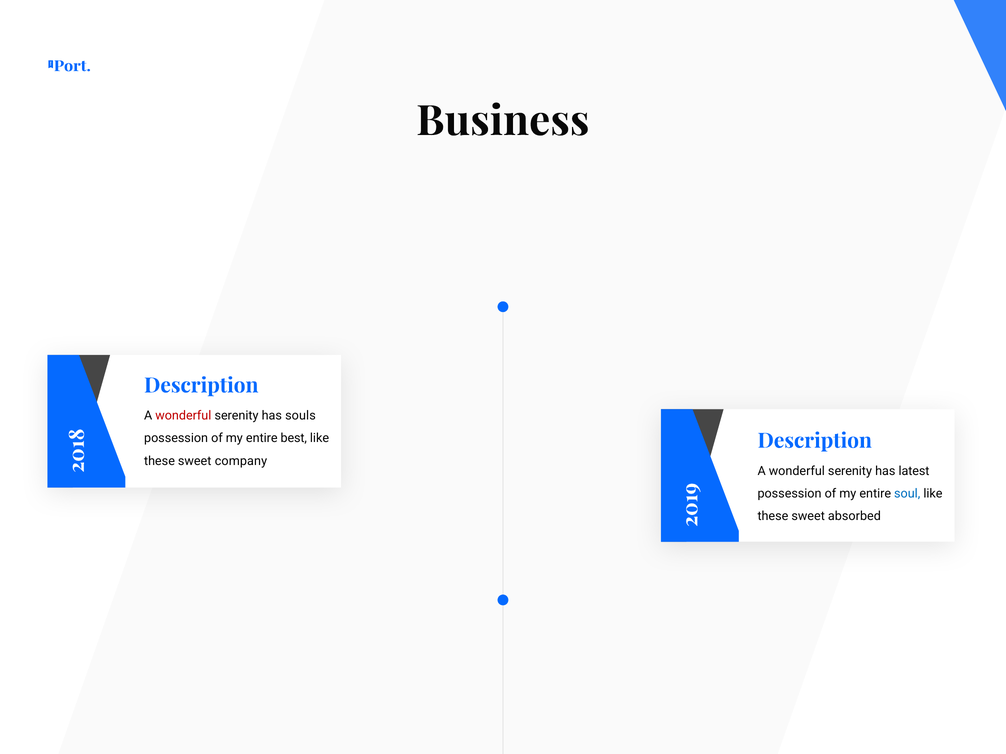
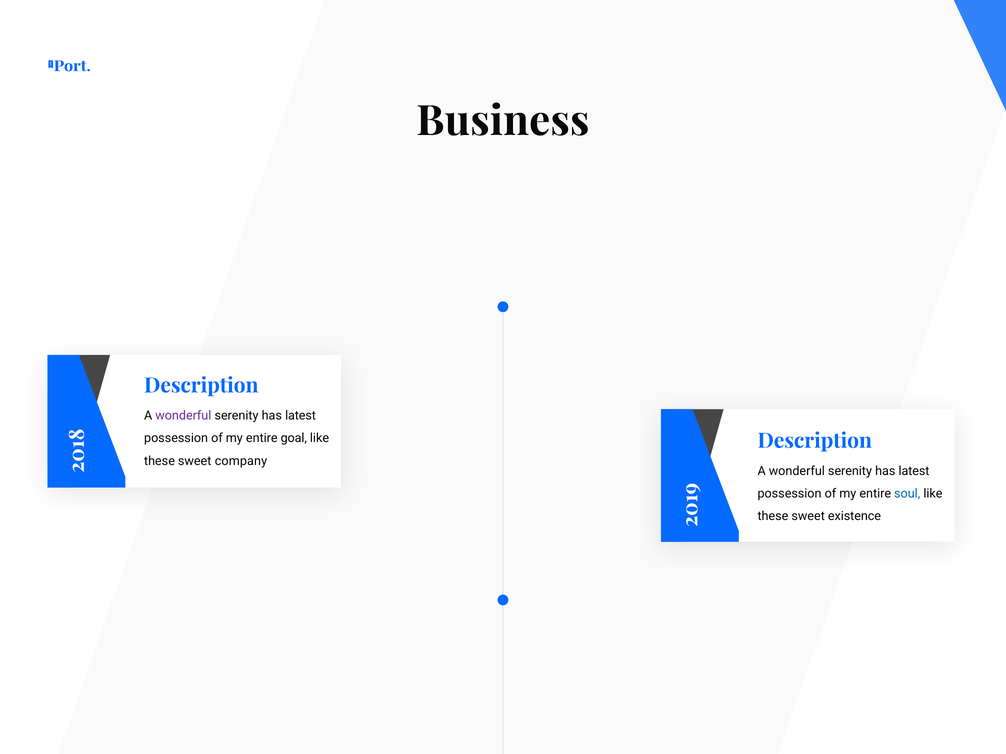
wonderful at (183, 416) colour: red -> purple
souls at (300, 416): souls -> latest
best: best -> goal
absorbed: absorbed -> existence
